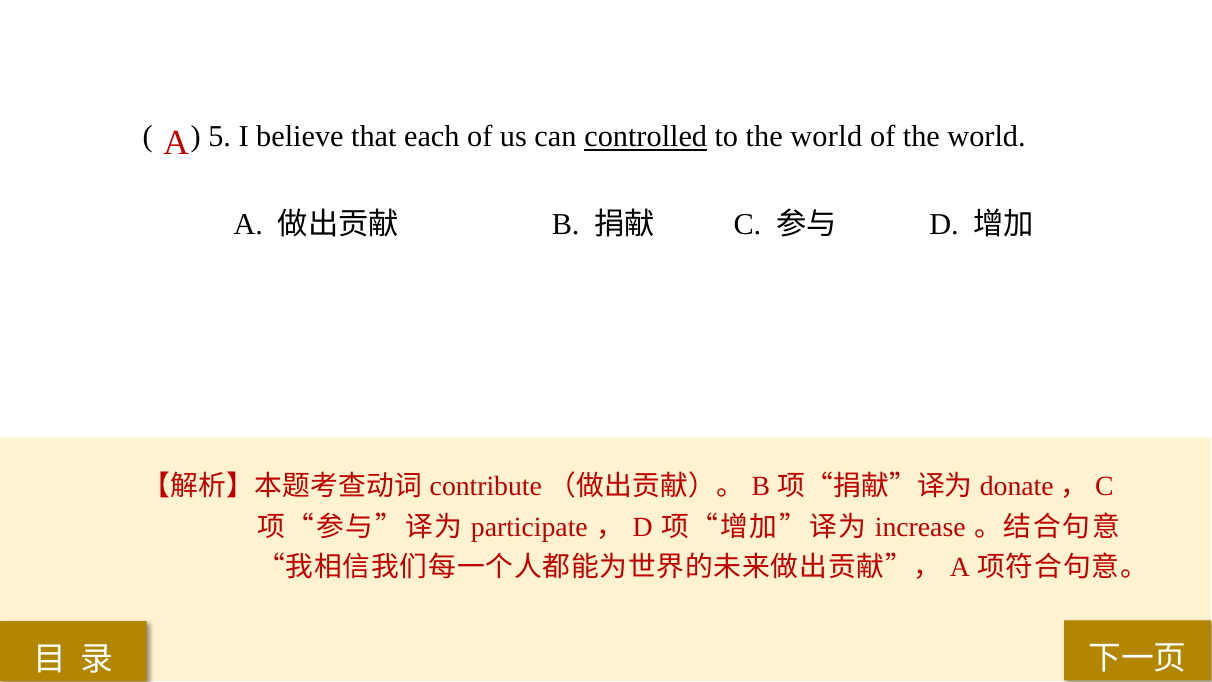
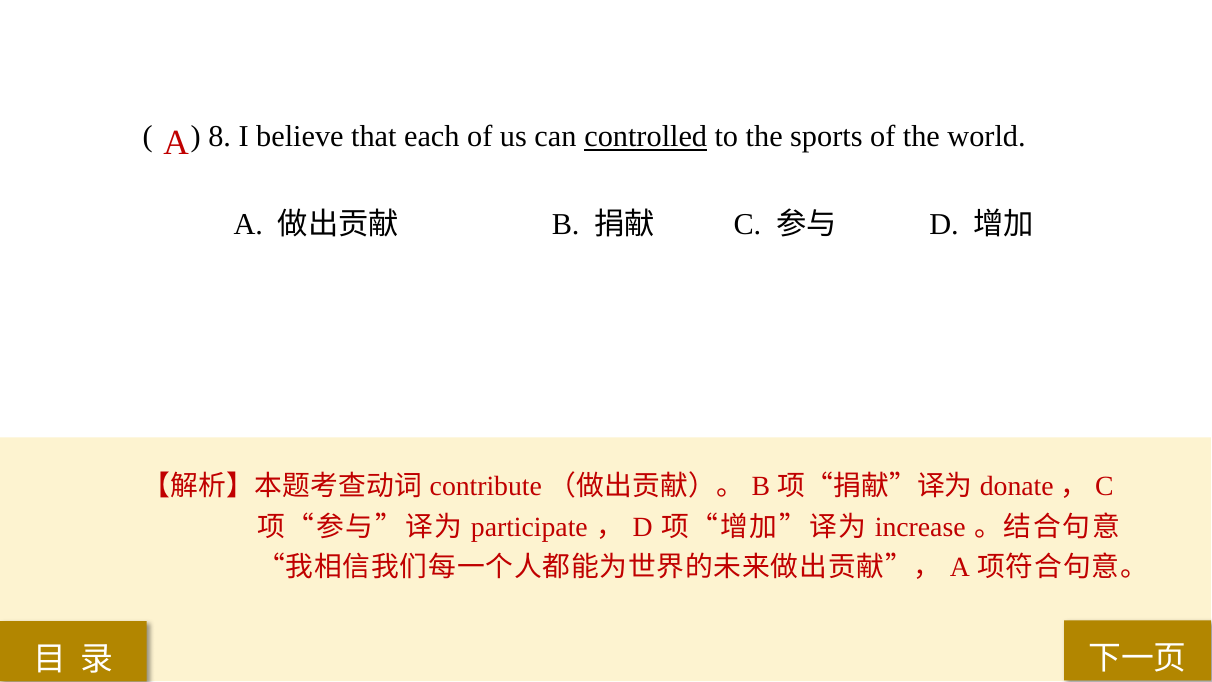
5: 5 -> 8
to the world: world -> sports
